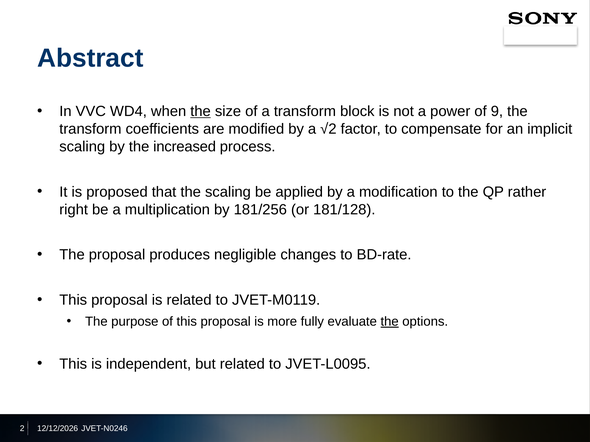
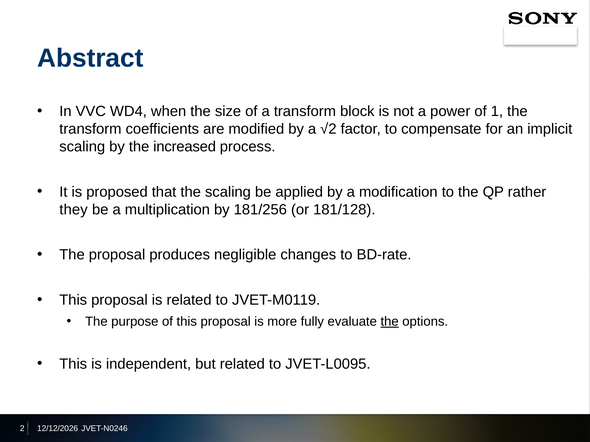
the at (201, 111) underline: present -> none
9: 9 -> 1
right: right -> they
